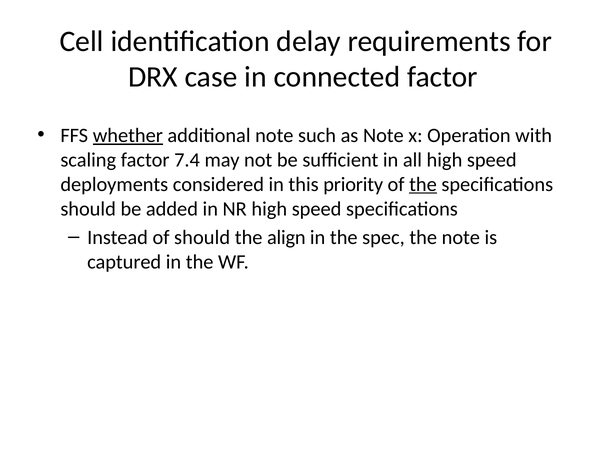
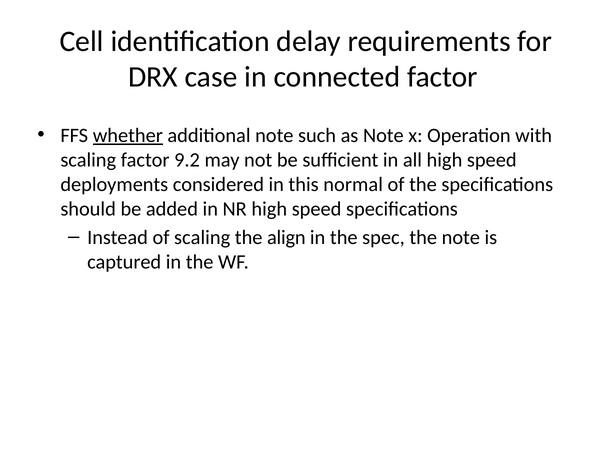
7.4: 7.4 -> 9.2
priority: priority -> normal
the at (423, 184) underline: present -> none
of should: should -> scaling
